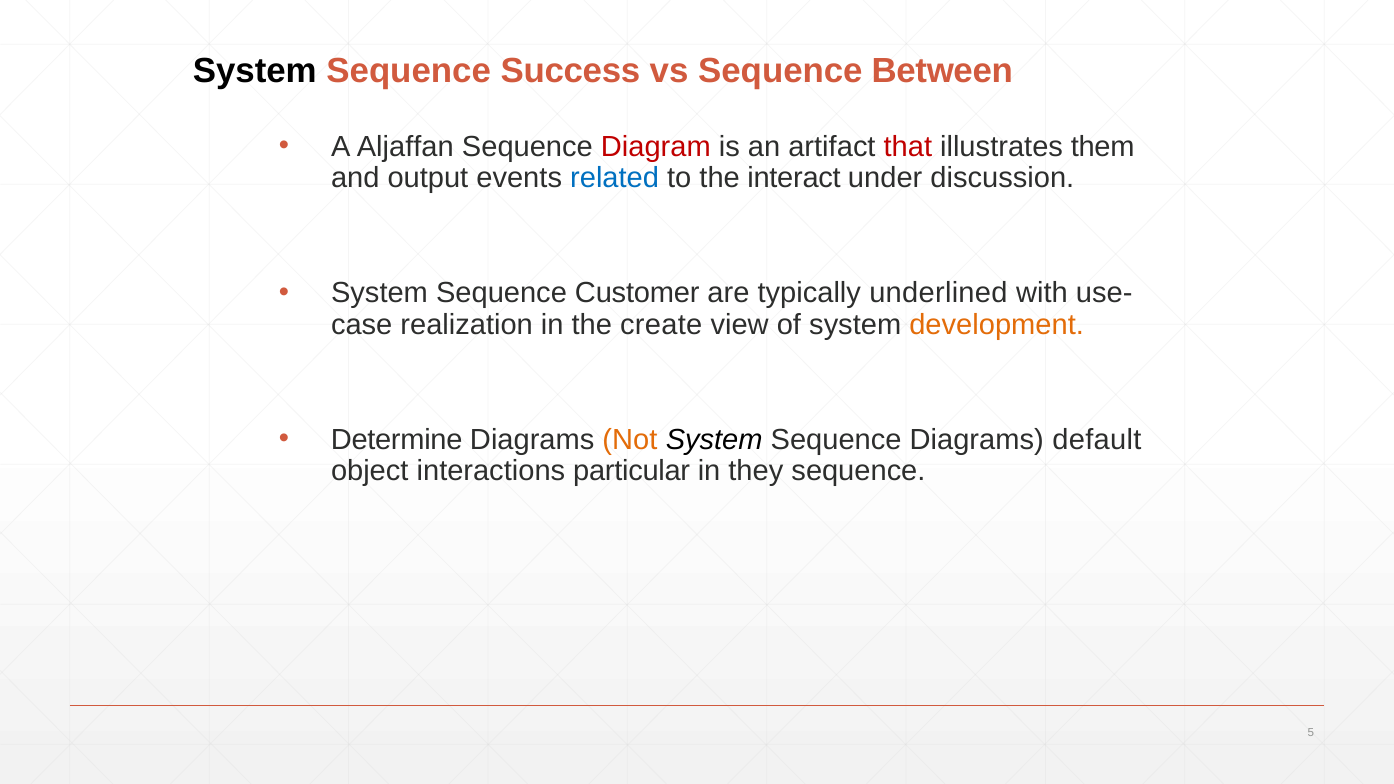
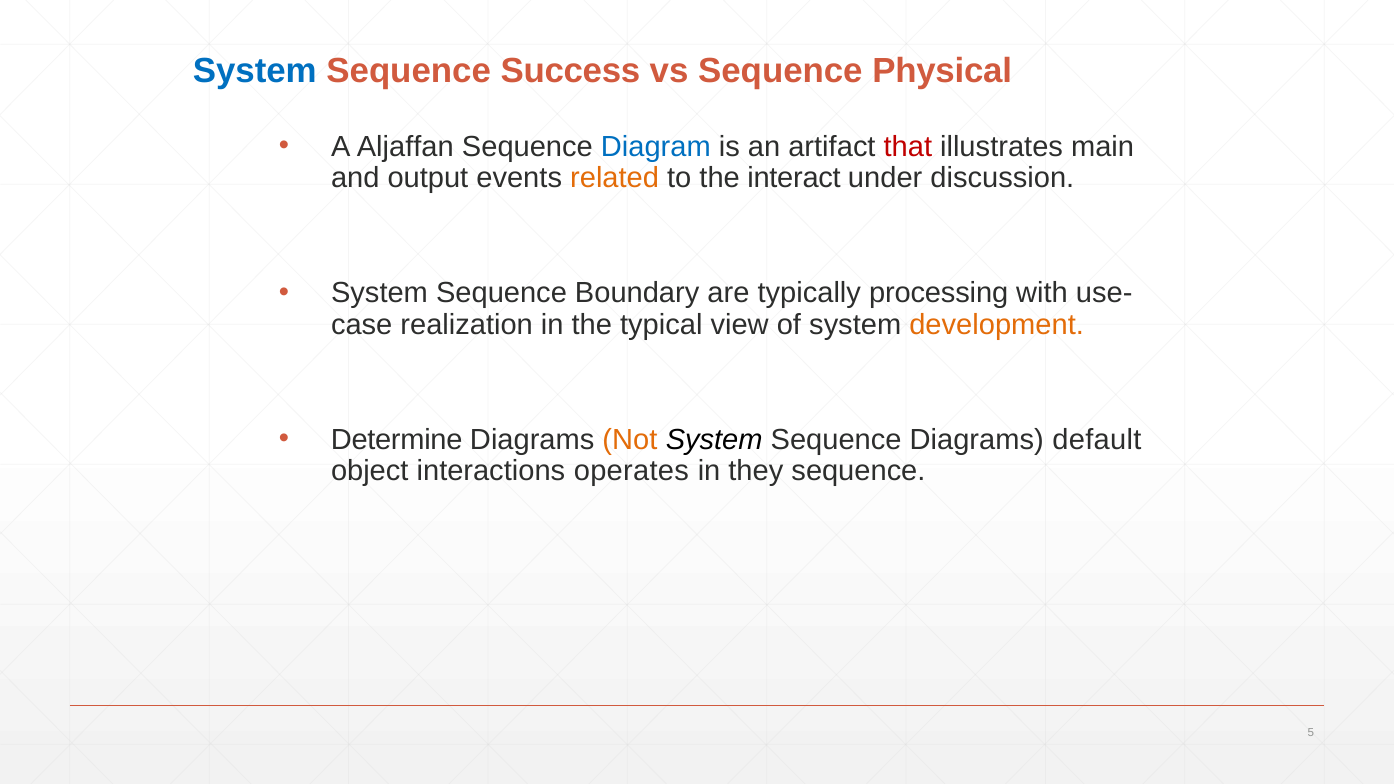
System at (255, 71) colour: black -> blue
Between: Between -> Physical
Diagram colour: red -> blue
them: them -> main
related colour: blue -> orange
Customer: Customer -> Boundary
underlined: underlined -> processing
create: create -> typical
particular: particular -> operates
